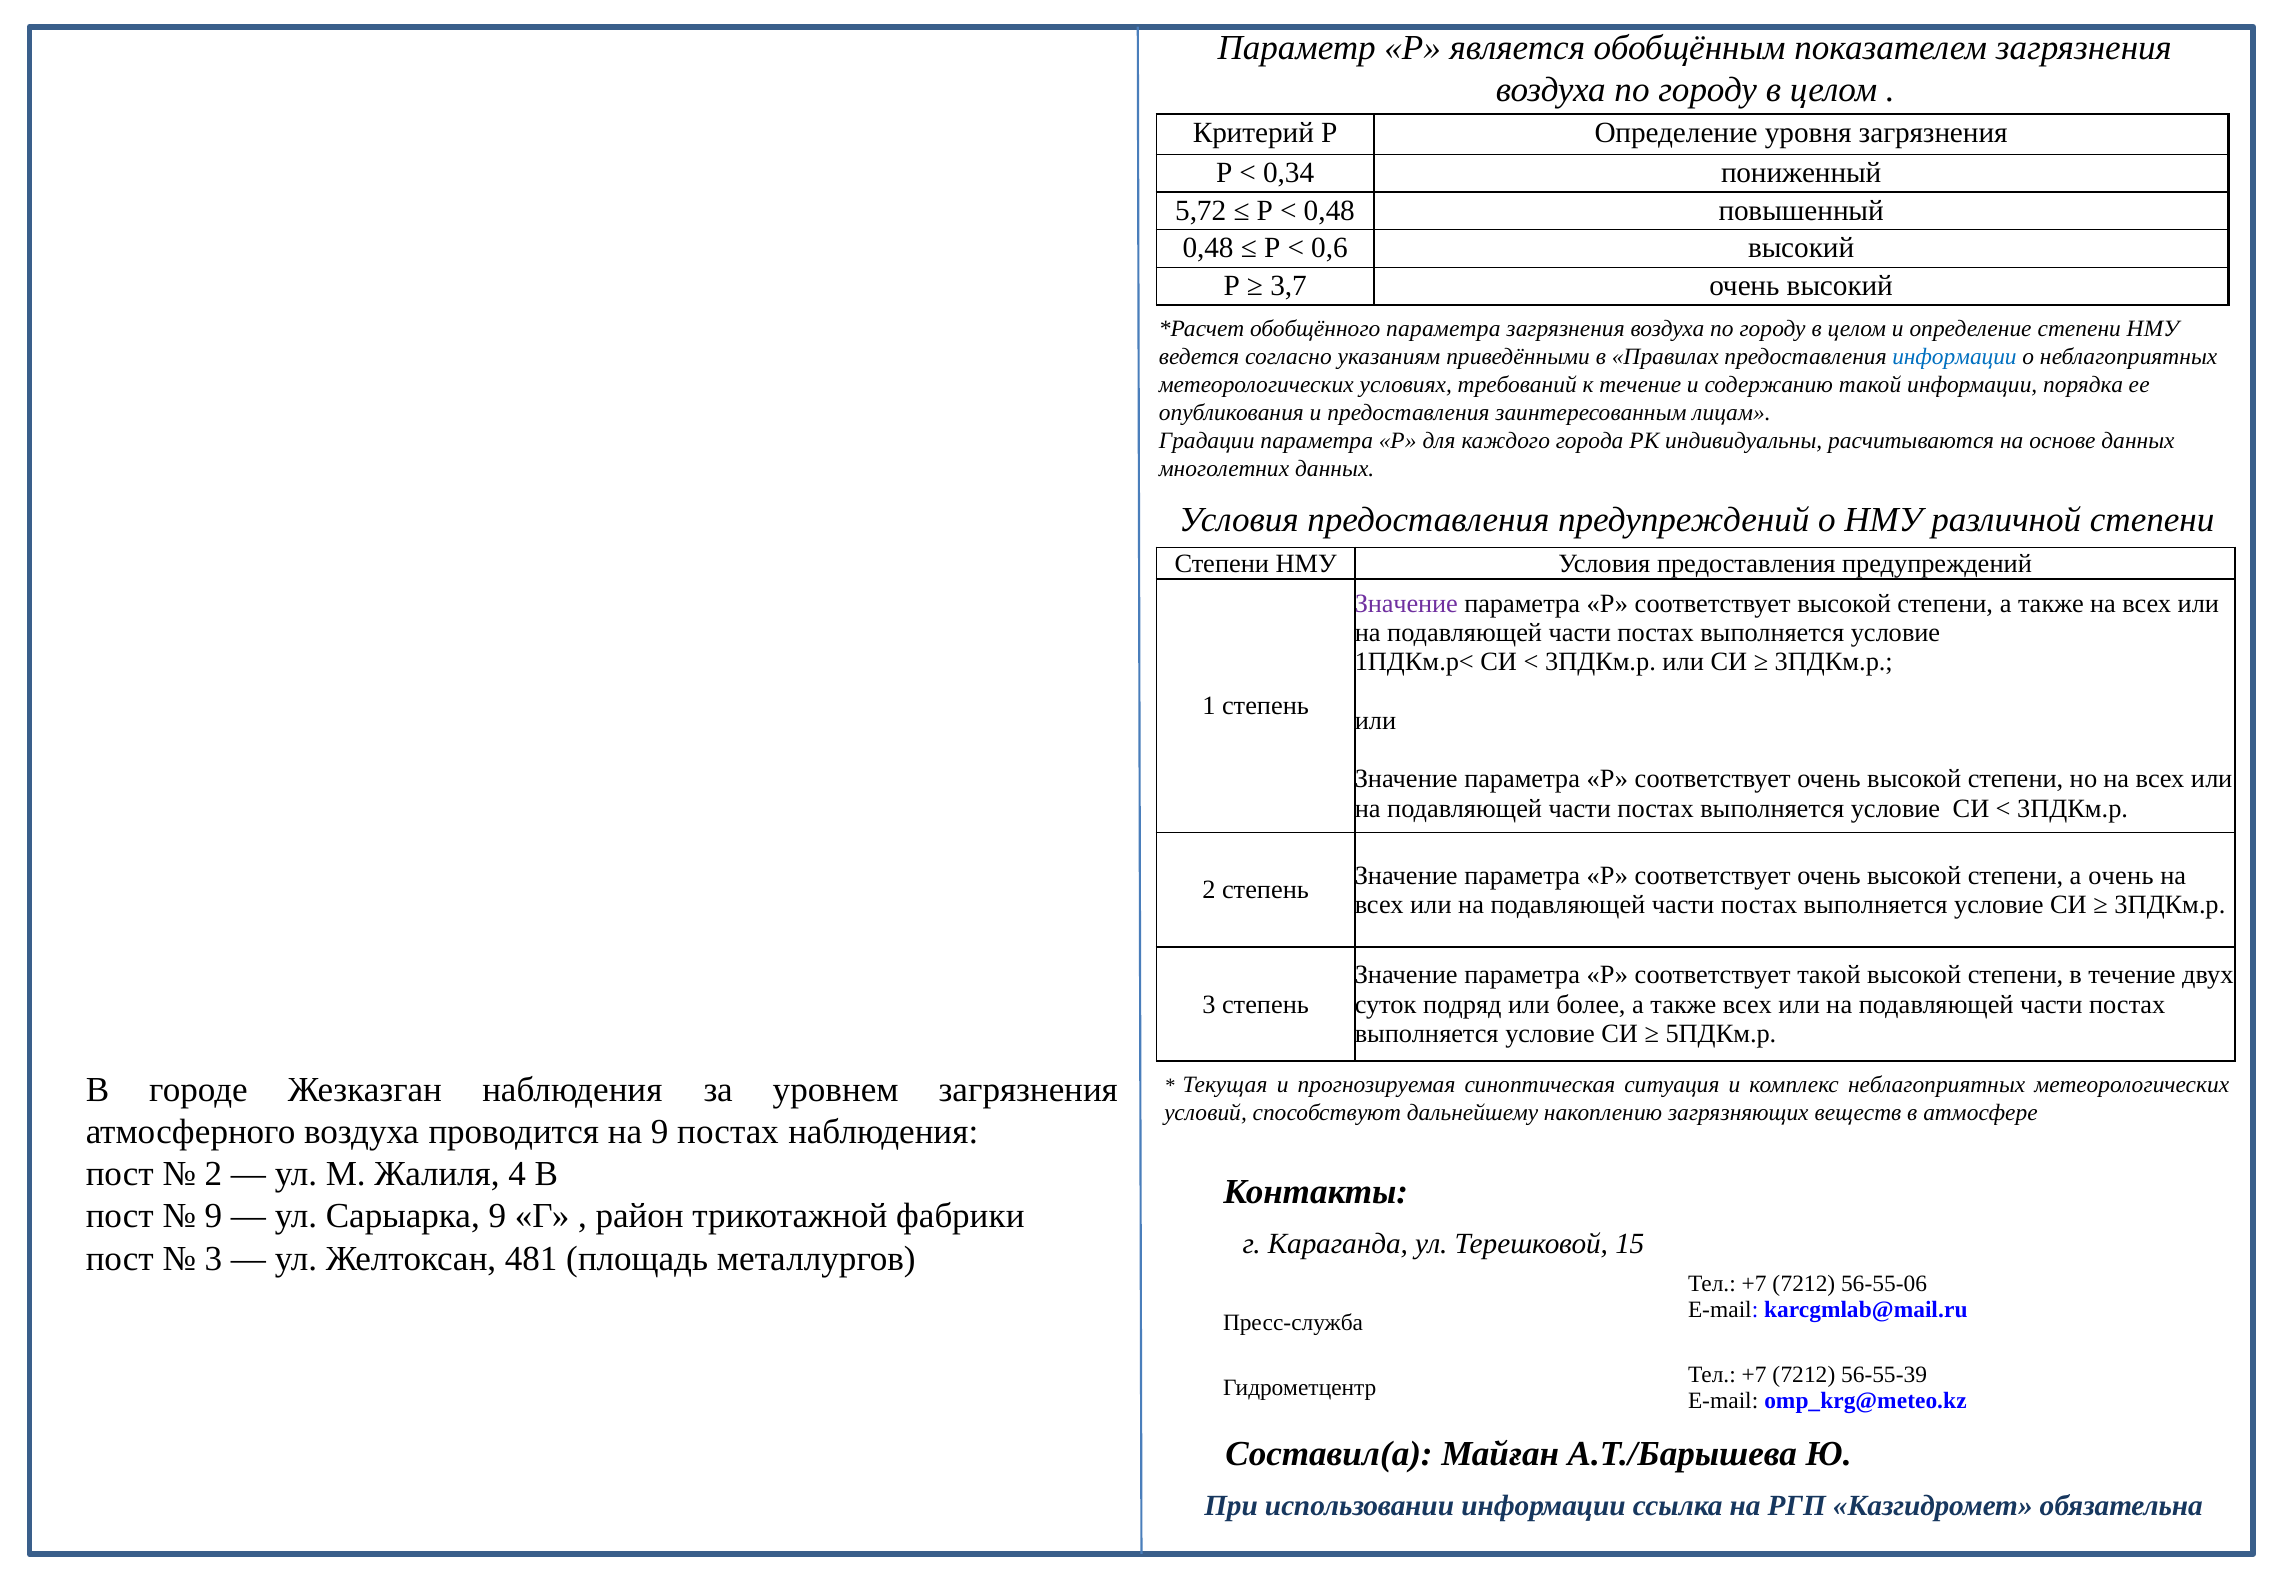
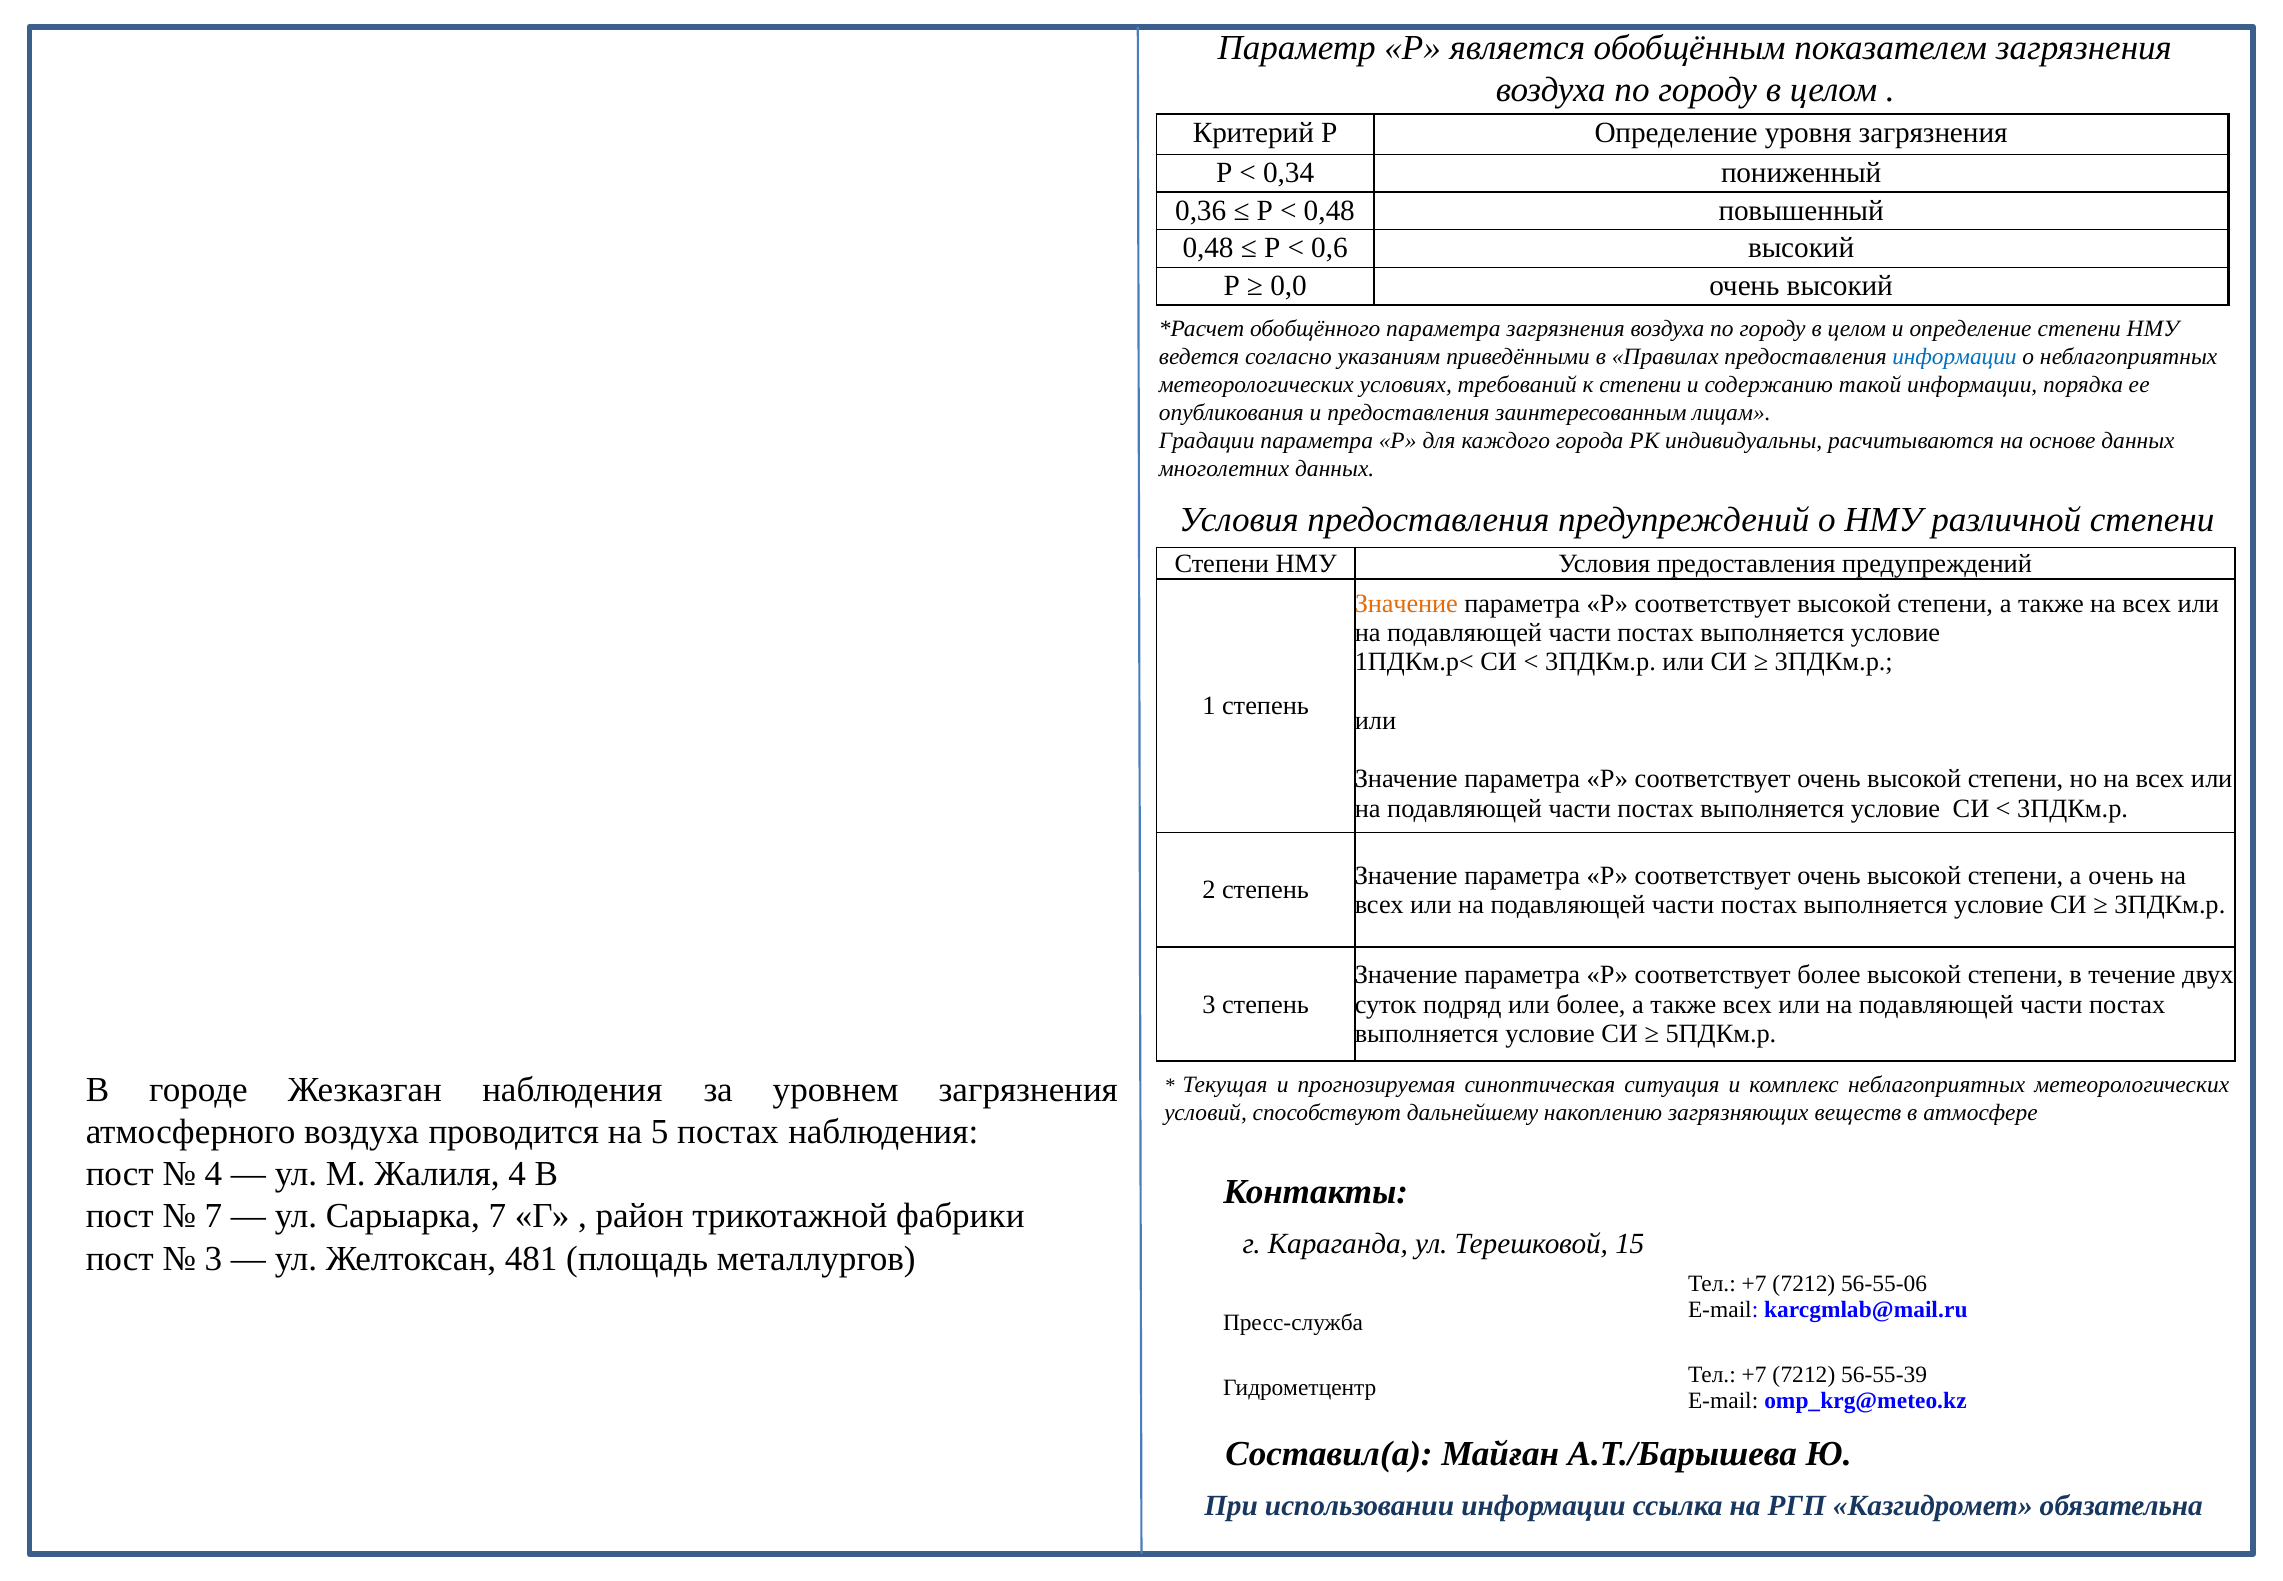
5,72: 5,72 -> 0,36
3,7: 3,7 -> 0,0
к течение: течение -> степени
Значение at (1406, 604) colour: purple -> orange
соответствует такой: такой -> более
на 9: 9 -> 5
2 at (213, 1174): 2 -> 4
9 at (213, 1216): 9 -> 7
Сарыарка 9: 9 -> 7
